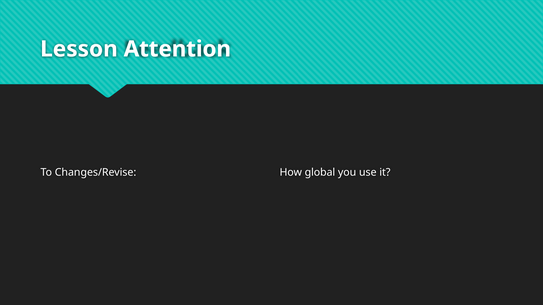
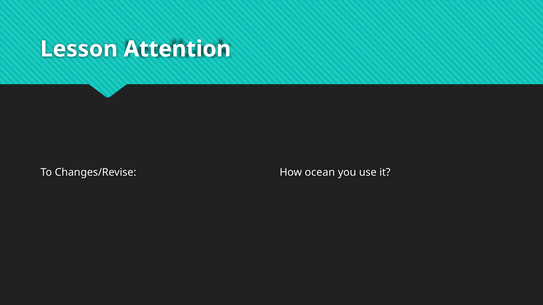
global: global -> ocean
